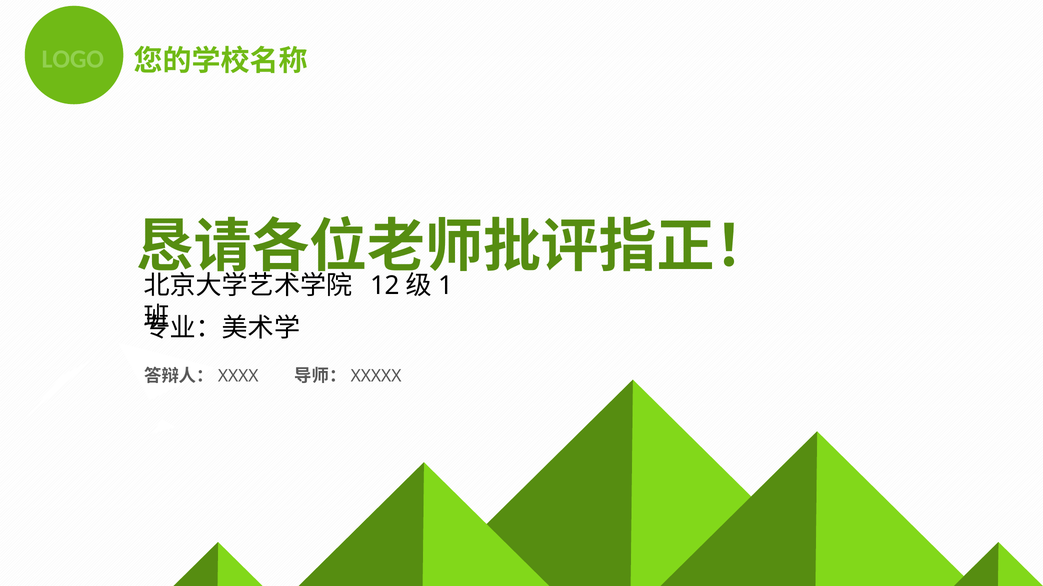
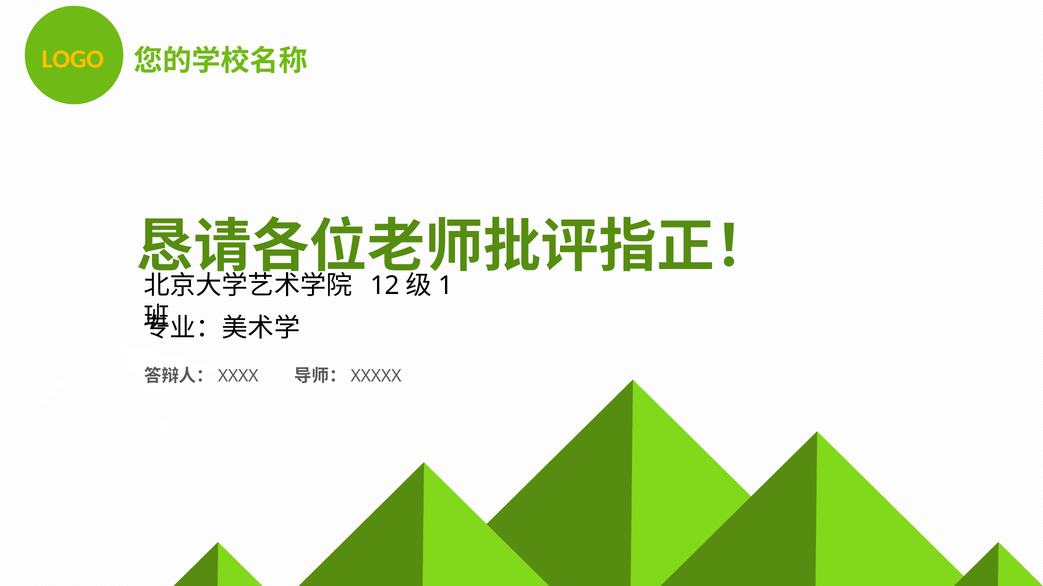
LOGO colour: light green -> yellow
